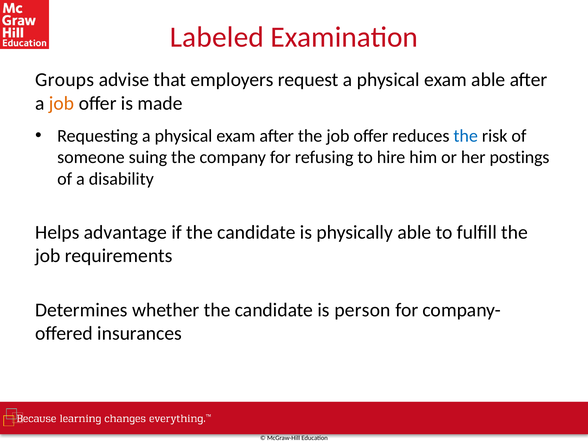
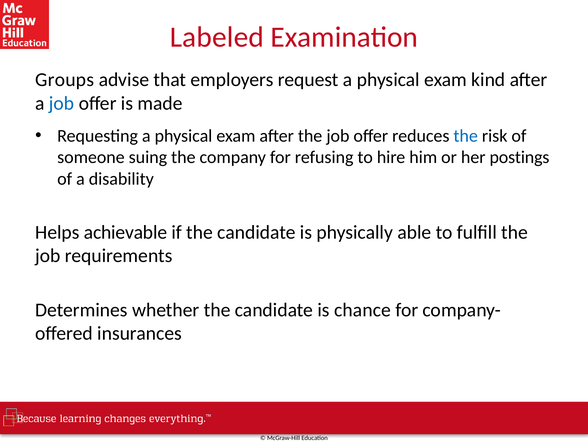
exam able: able -> kind
job at (62, 103) colour: orange -> blue
advantage: advantage -> achievable
person: person -> chance
